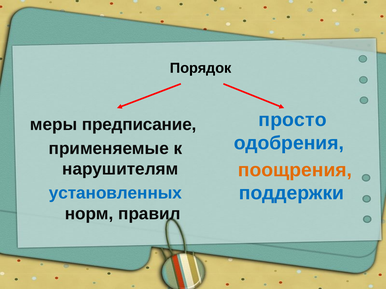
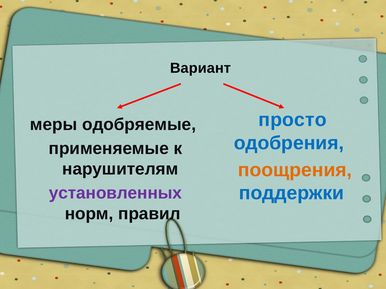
Порядок: Порядок -> Вариант
предписание: предписание -> одобряемые
установленных colour: blue -> purple
